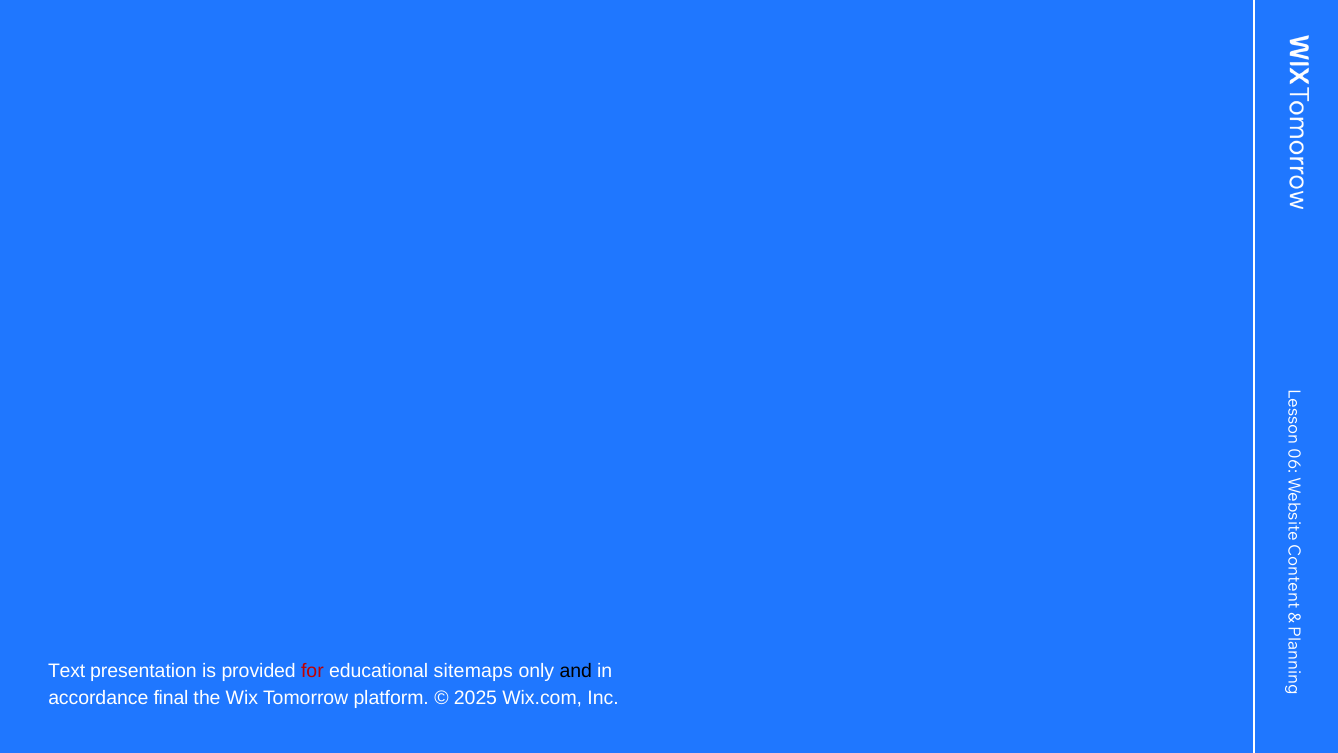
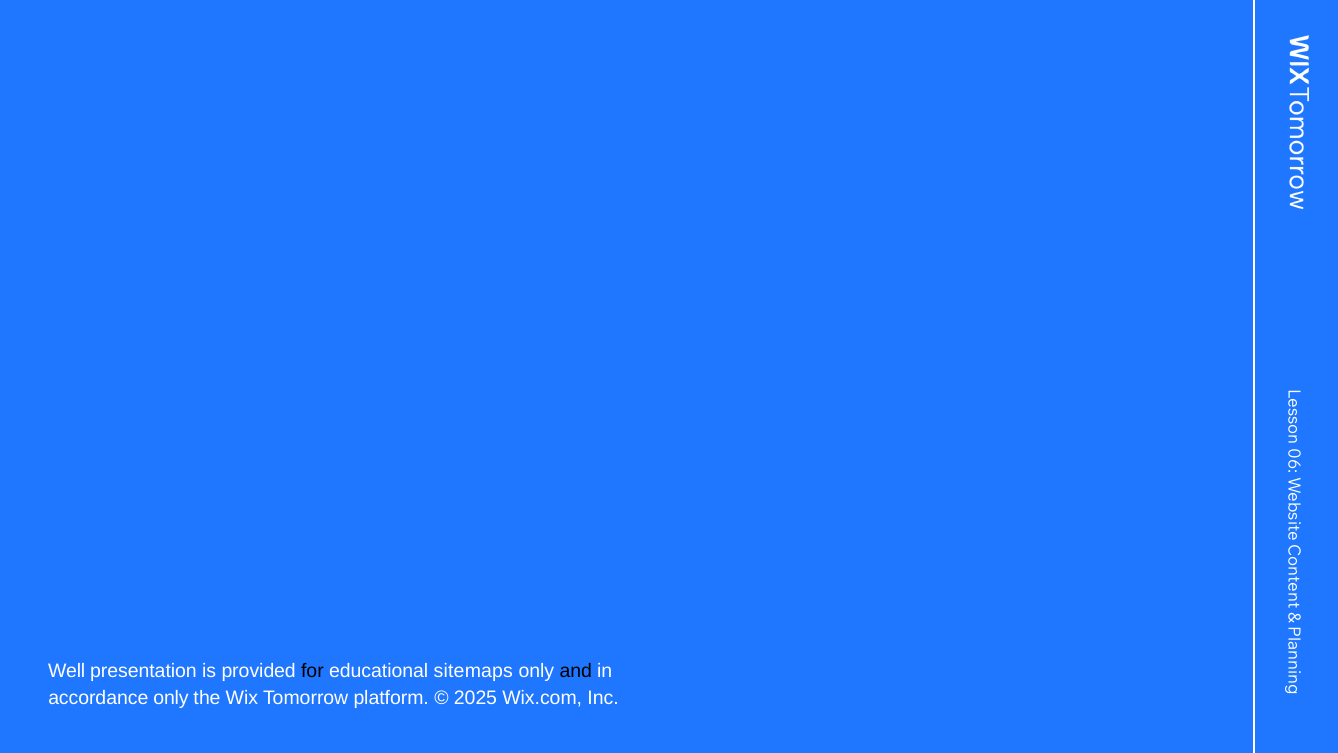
Text: Text -> Well
for colour: red -> black
accordance final: final -> only
